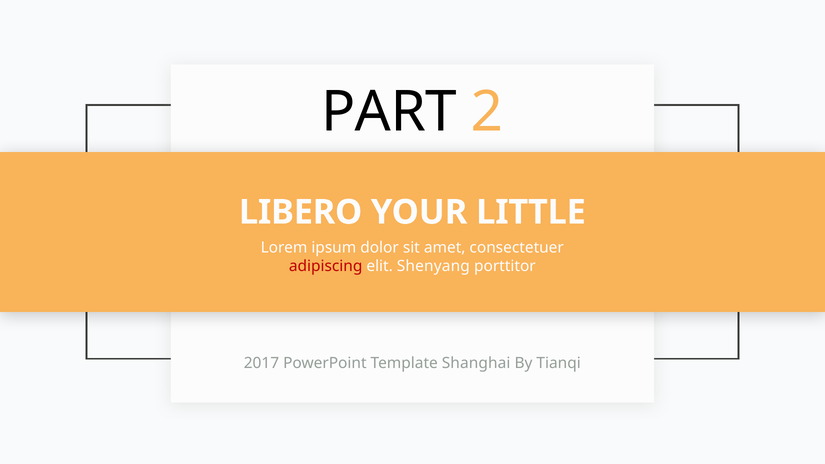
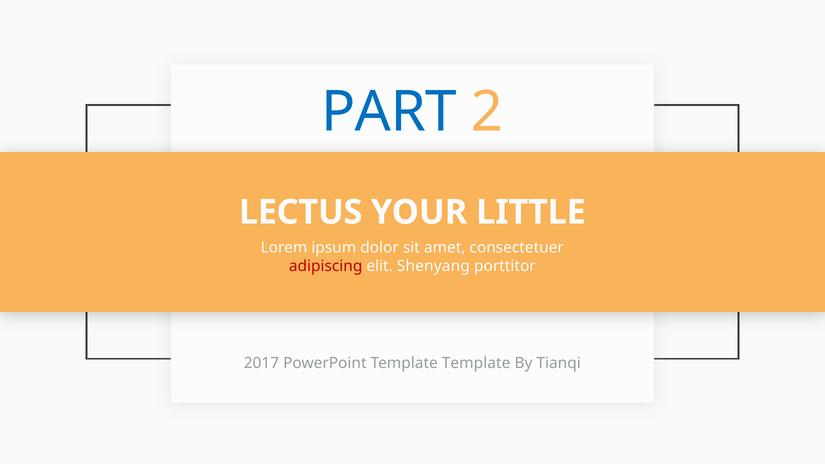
PART colour: black -> blue
LIBERO: LIBERO -> LECTUS
Template Shanghai: Shanghai -> Template
